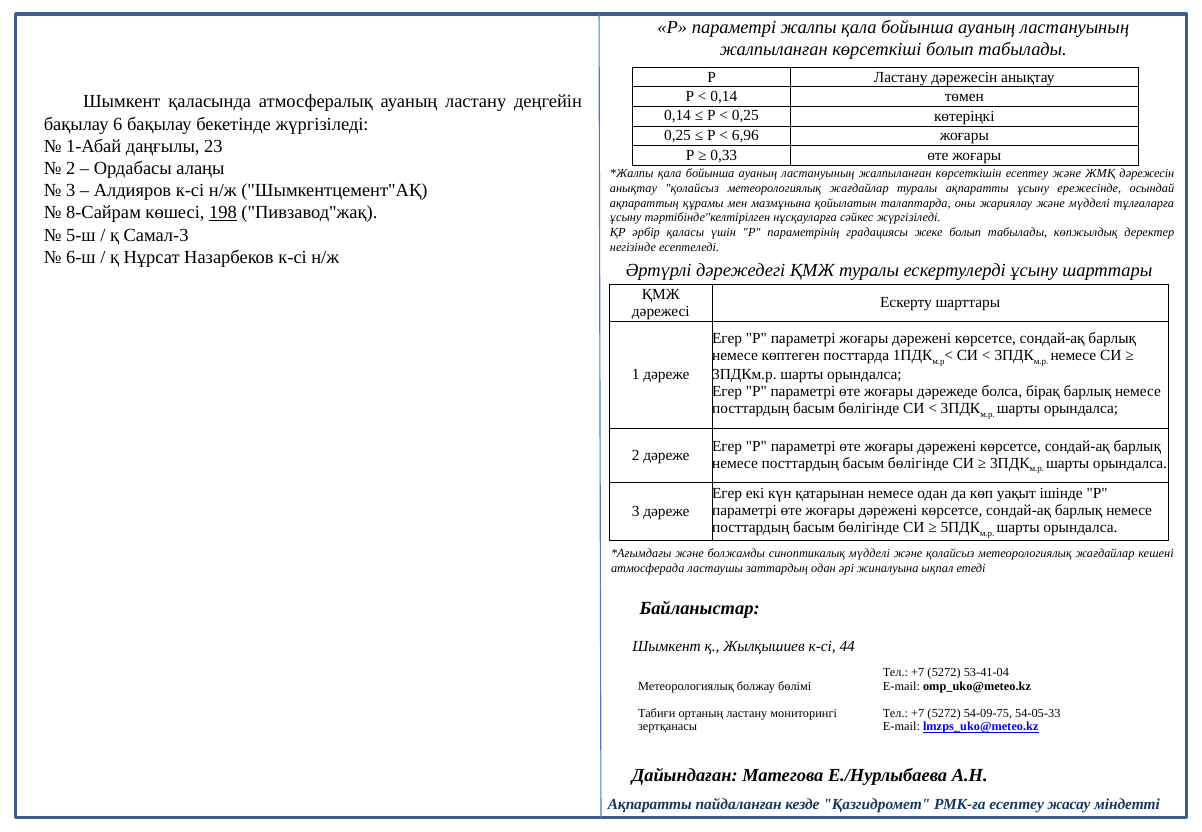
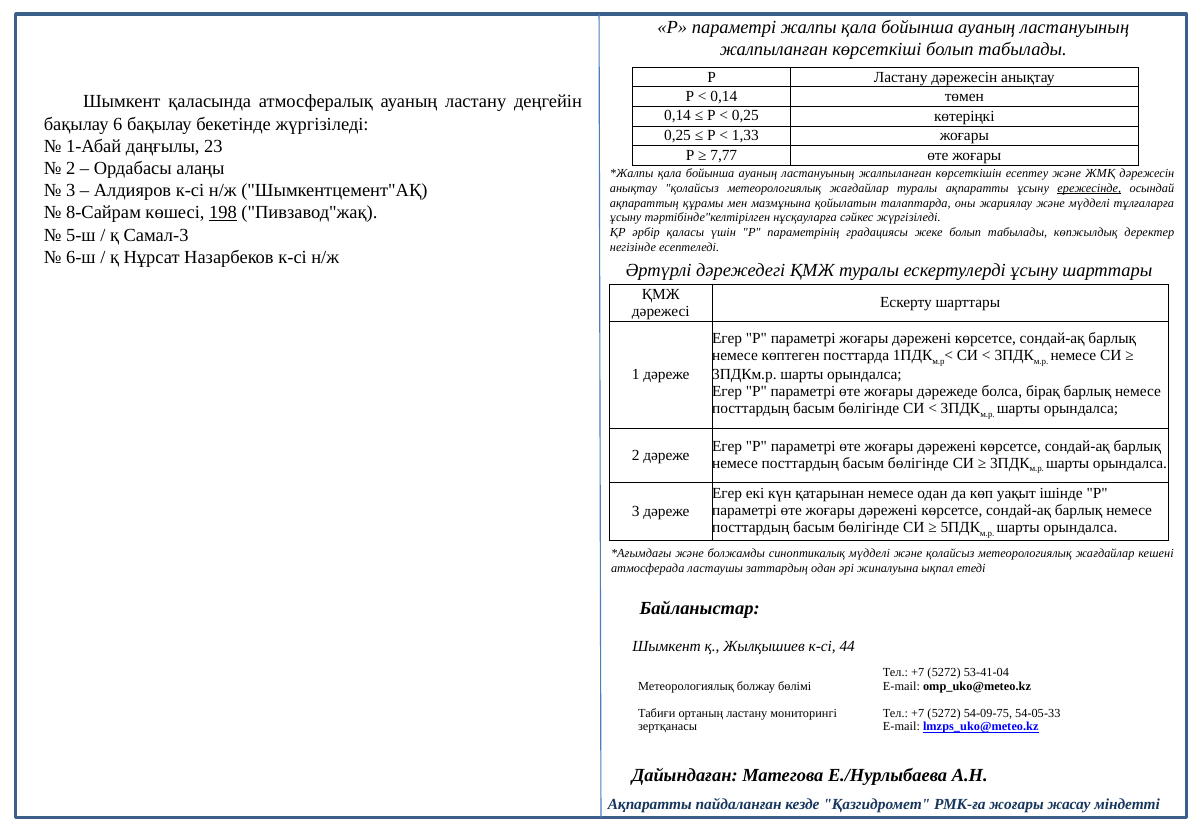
6,96: 6,96 -> 1,33
0,33: 0,33 -> 7,77
ережесінде underline: none -> present
РМК-ға есептеу: есептеу -> жоғары
